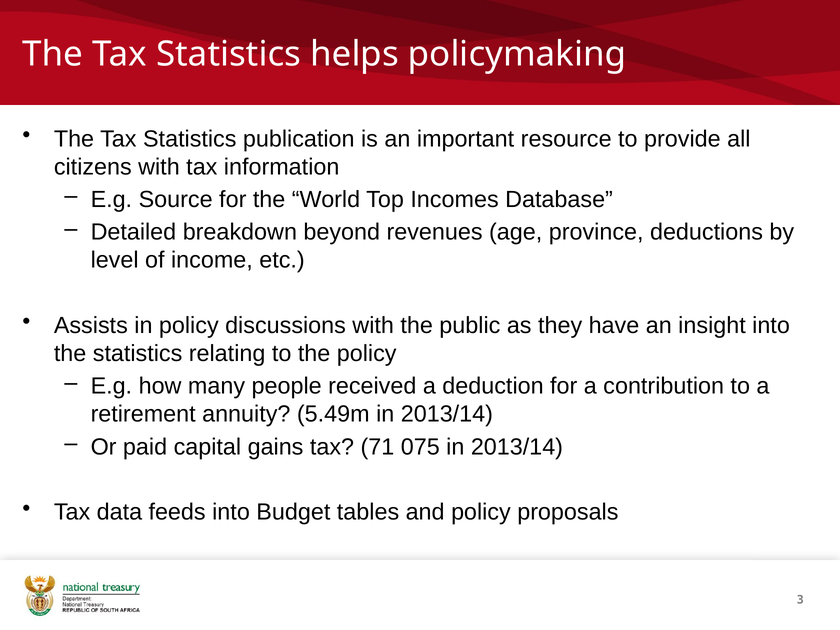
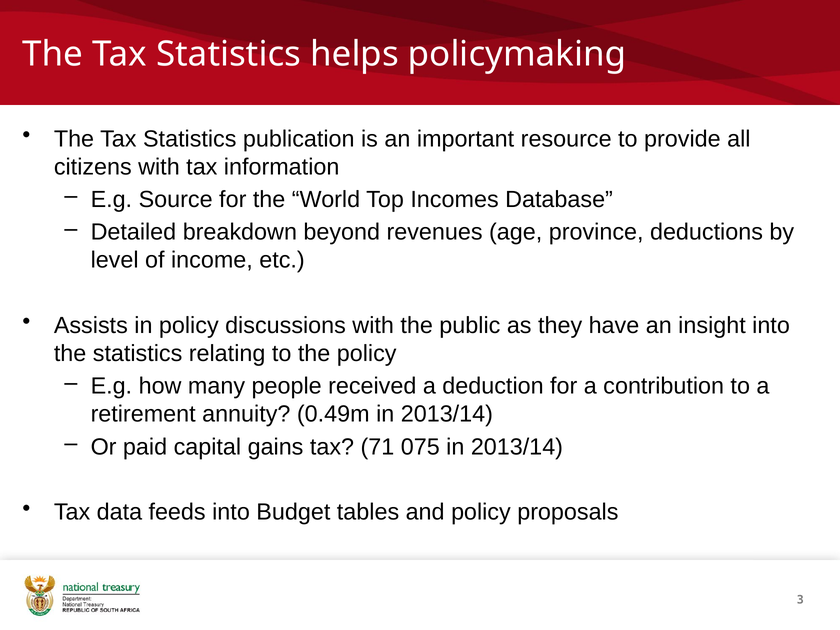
5.49m: 5.49m -> 0.49m
